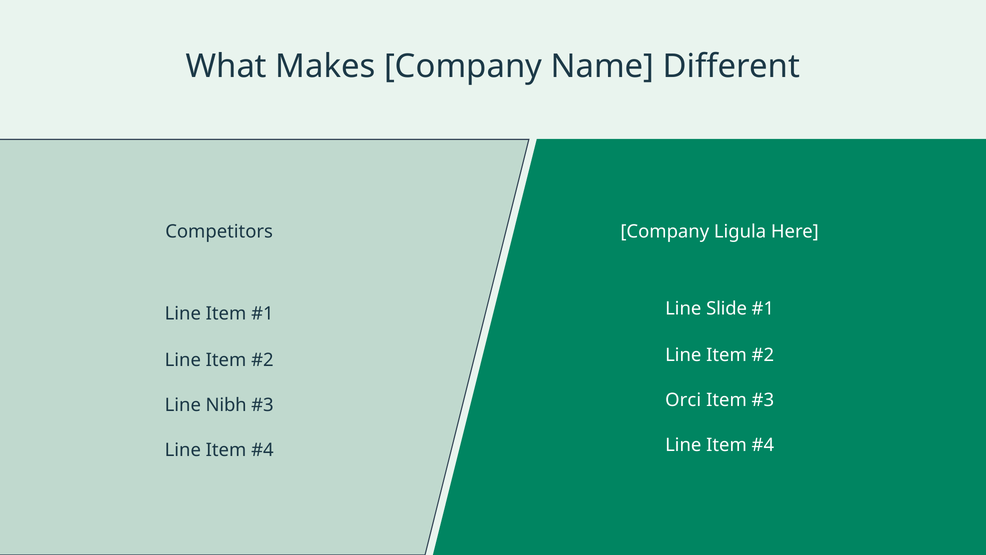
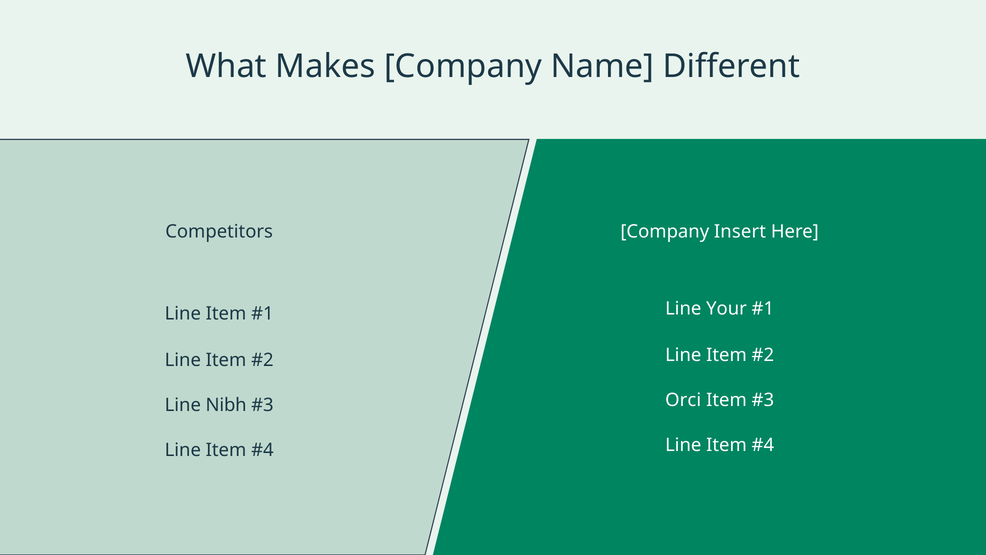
Ligula: Ligula -> Insert
Slide: Slide -> Your
